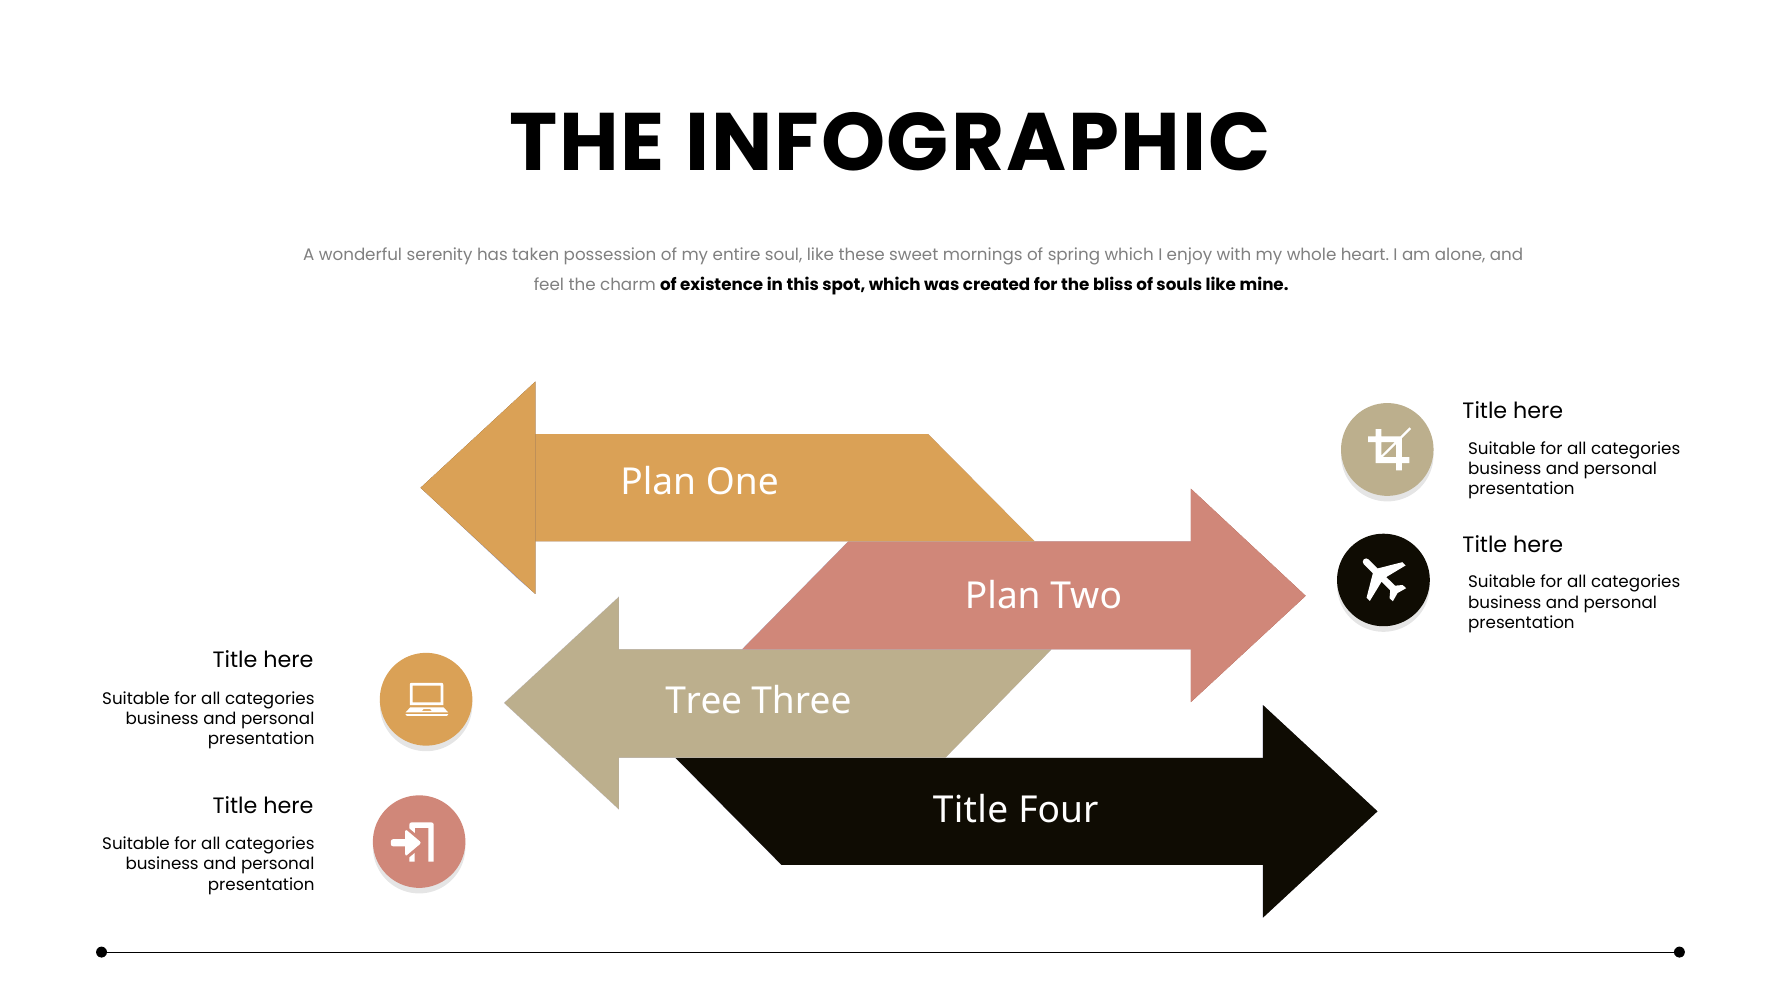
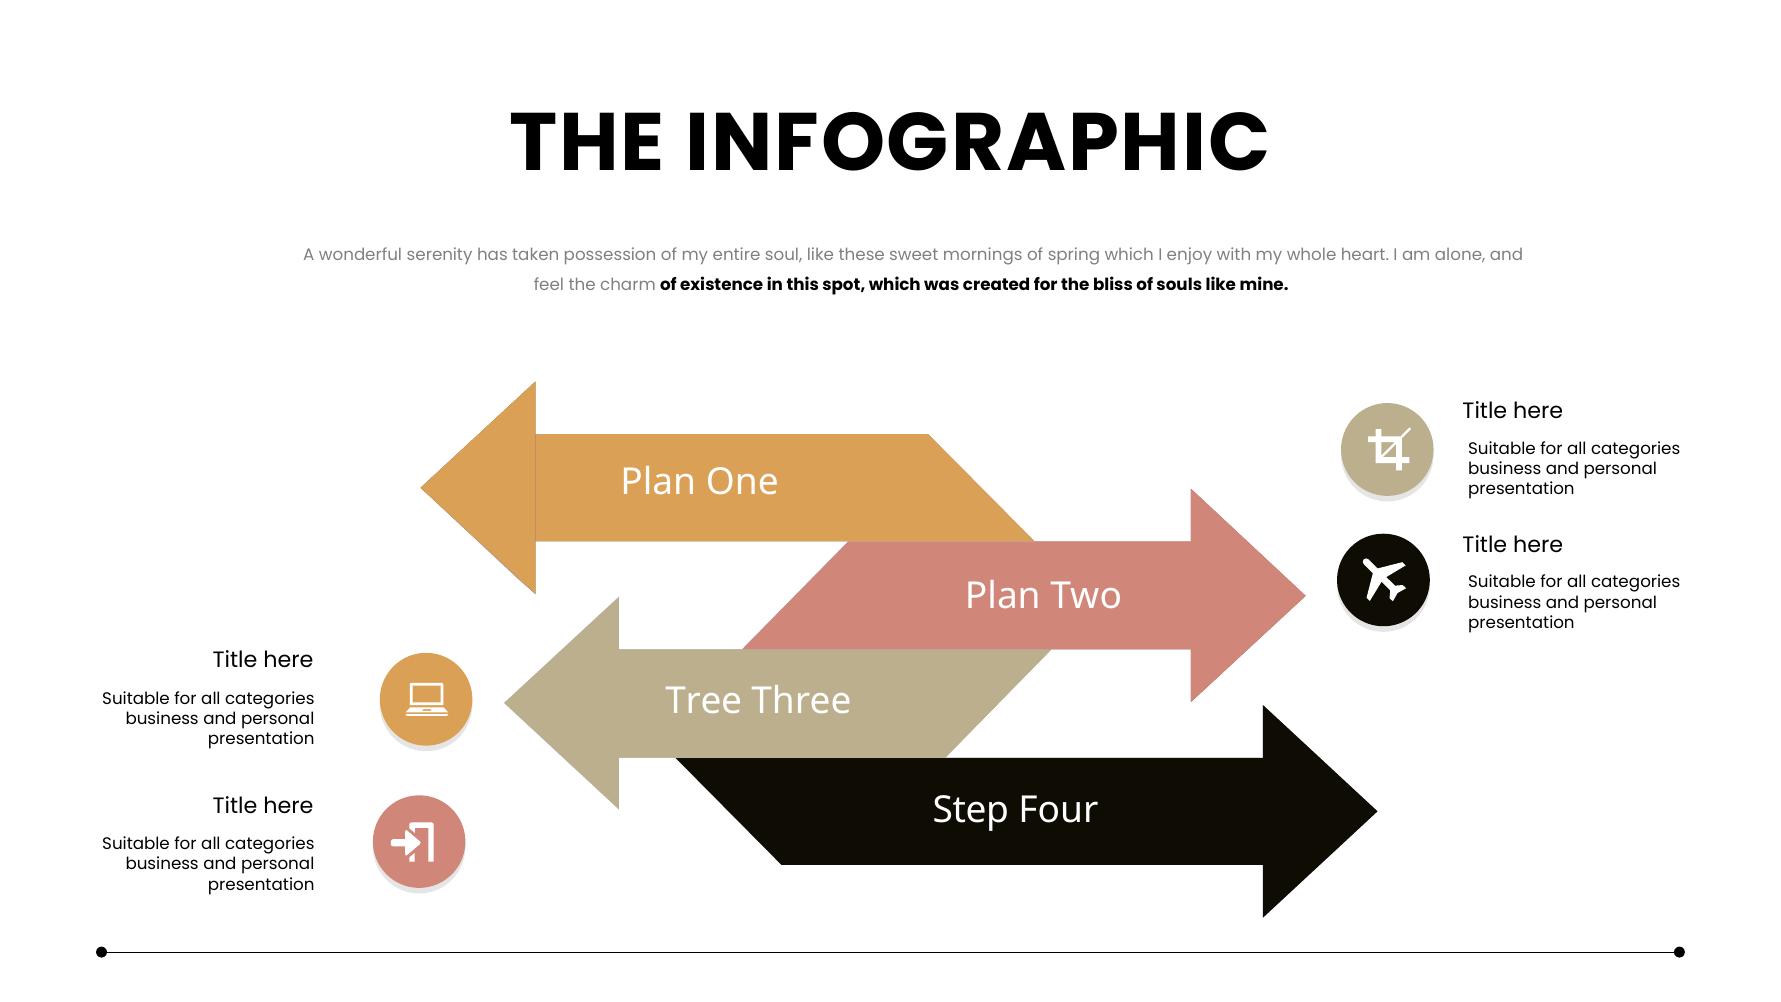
Title at (971, 810): Title -> Step
